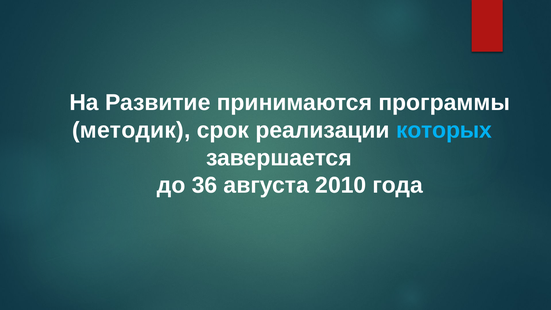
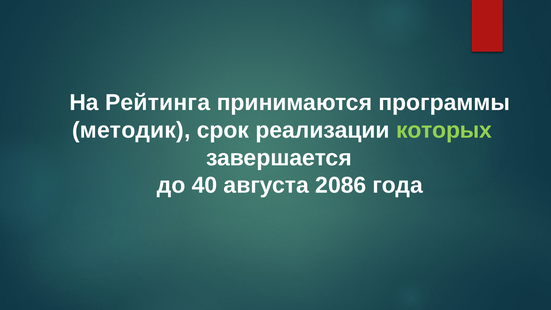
Развитие: Развитие -> Рейтинга
которых colour: light blue -> light green
36: 36 -> 40
2010: 2010 -> 2086
